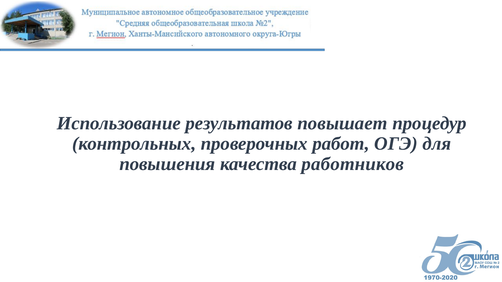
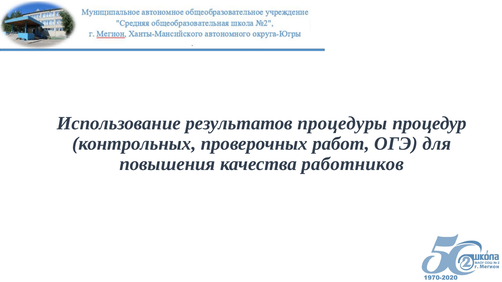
повышает: повышает -> процедуры
